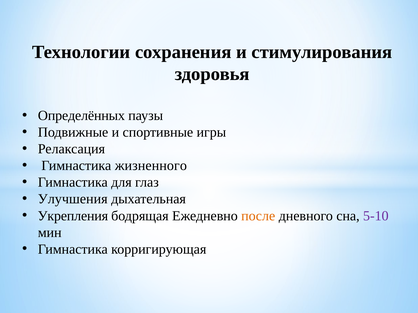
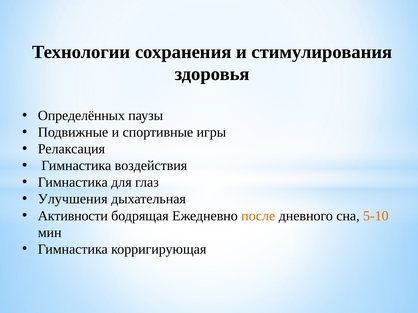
жизненного: жизненного -> воздействия
Укрепления: Укрепления -> Активности
5-10 colour: purple -> orange
